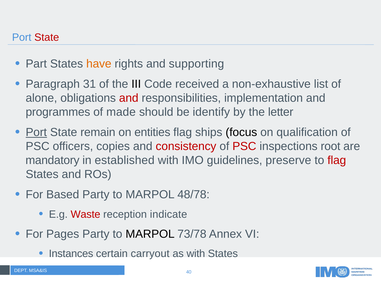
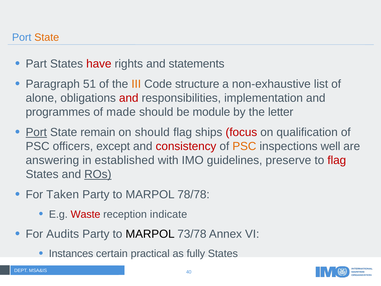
State at (47, 37) colour: red -> orange
have colour: orange -> red
supporting: supporting -> statements
31: 31 -> 51
III colour: black -> orange
received: received -> structure
identify: identify -> module
on entities: entities -> should
focus colour: black -> red
copies: copies -> except
PSC at (244, 146) colour: red -> orange
root: root -> well
mandatory: mandatory -> answering
ROs underline: none -> present
Based: Based -> Taken
48/78: 48/78 -> 78/78
Pages: Pages -> Audits
carryout: carryout -> practical
as with: with -> fully
